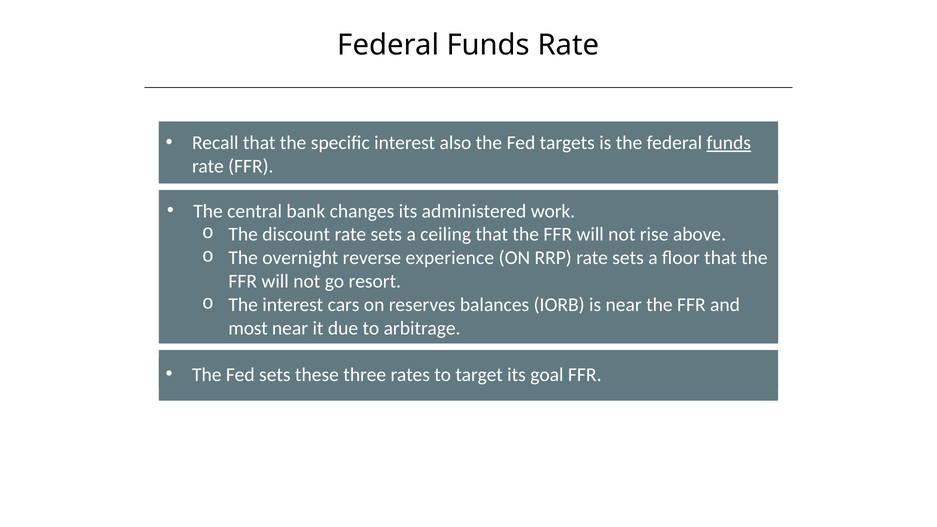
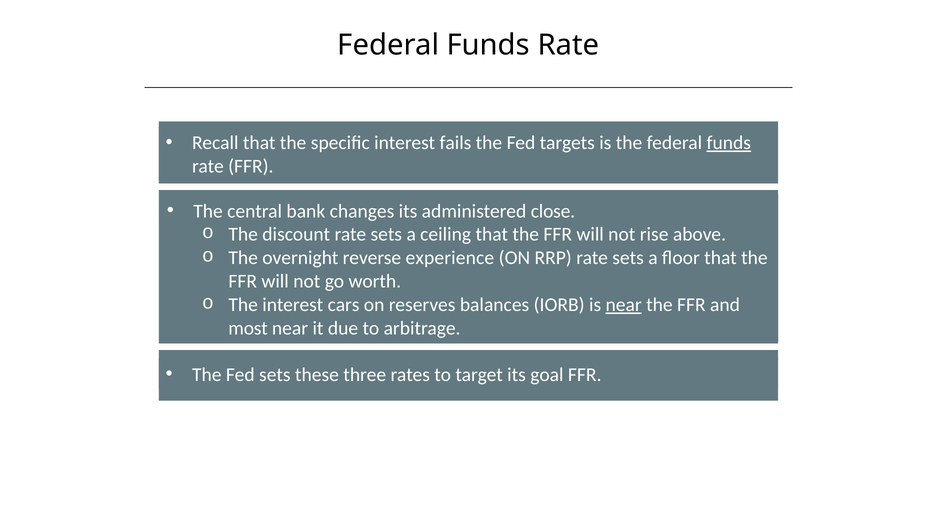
also: also -> fails
work: work -> close
resort: resort -> worth
near at (624, 305) underline: none -> present
